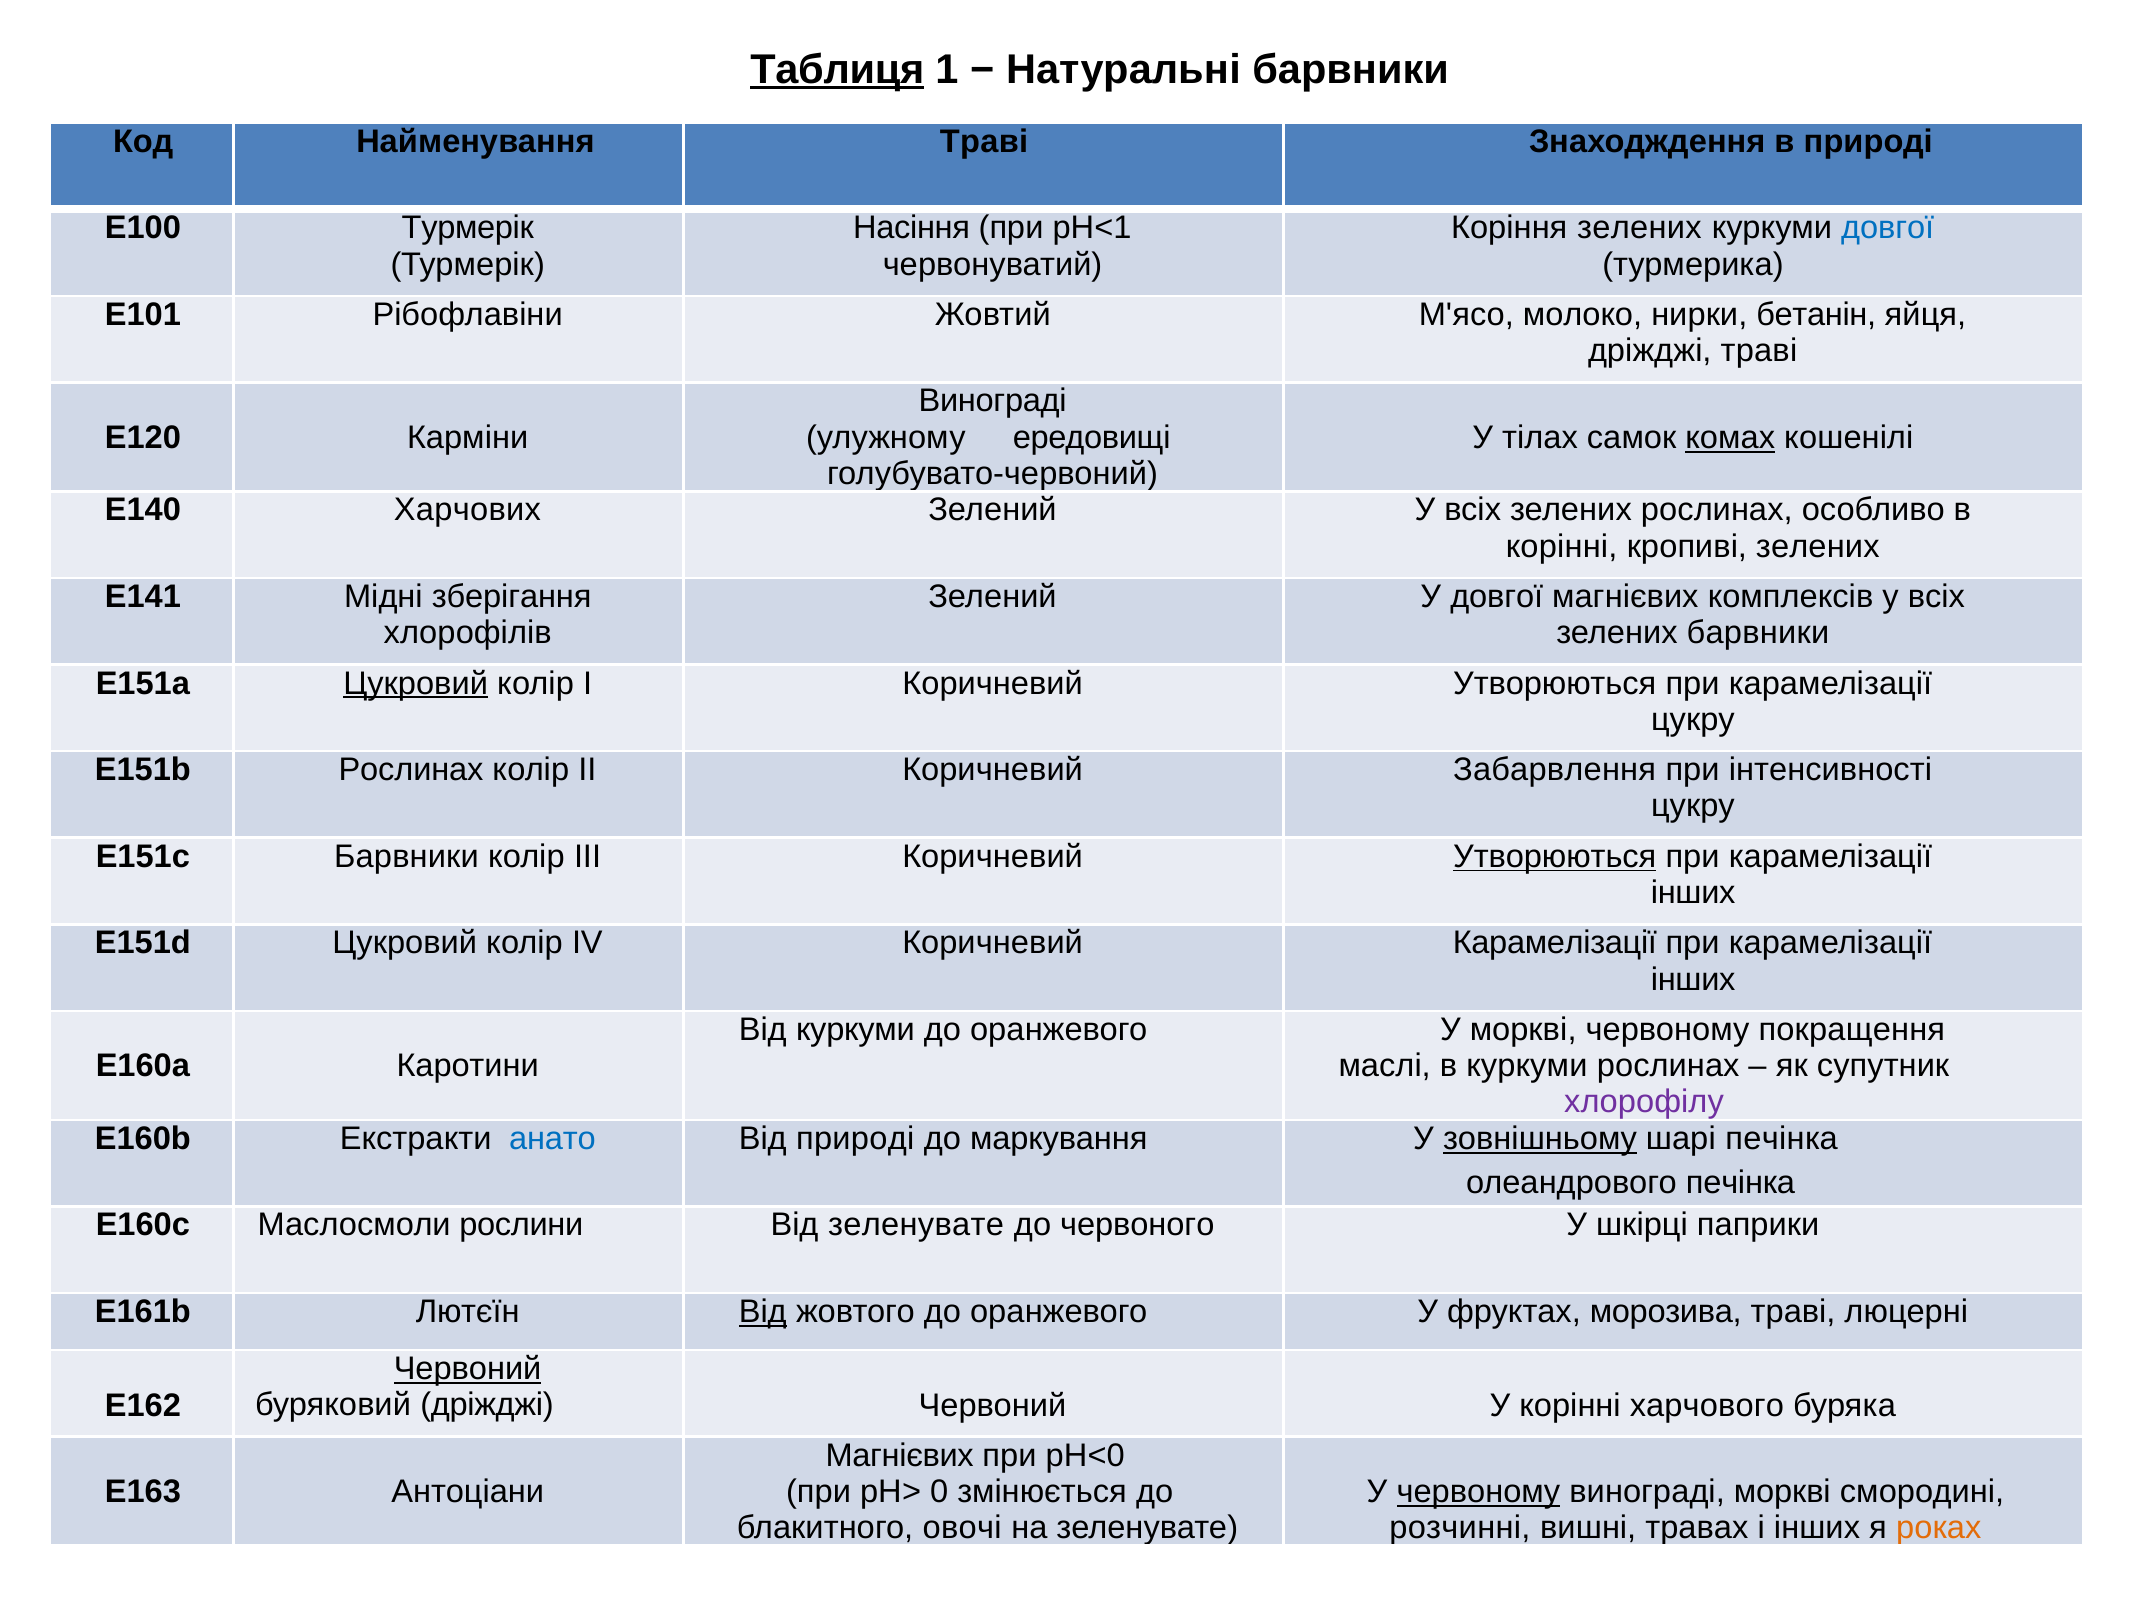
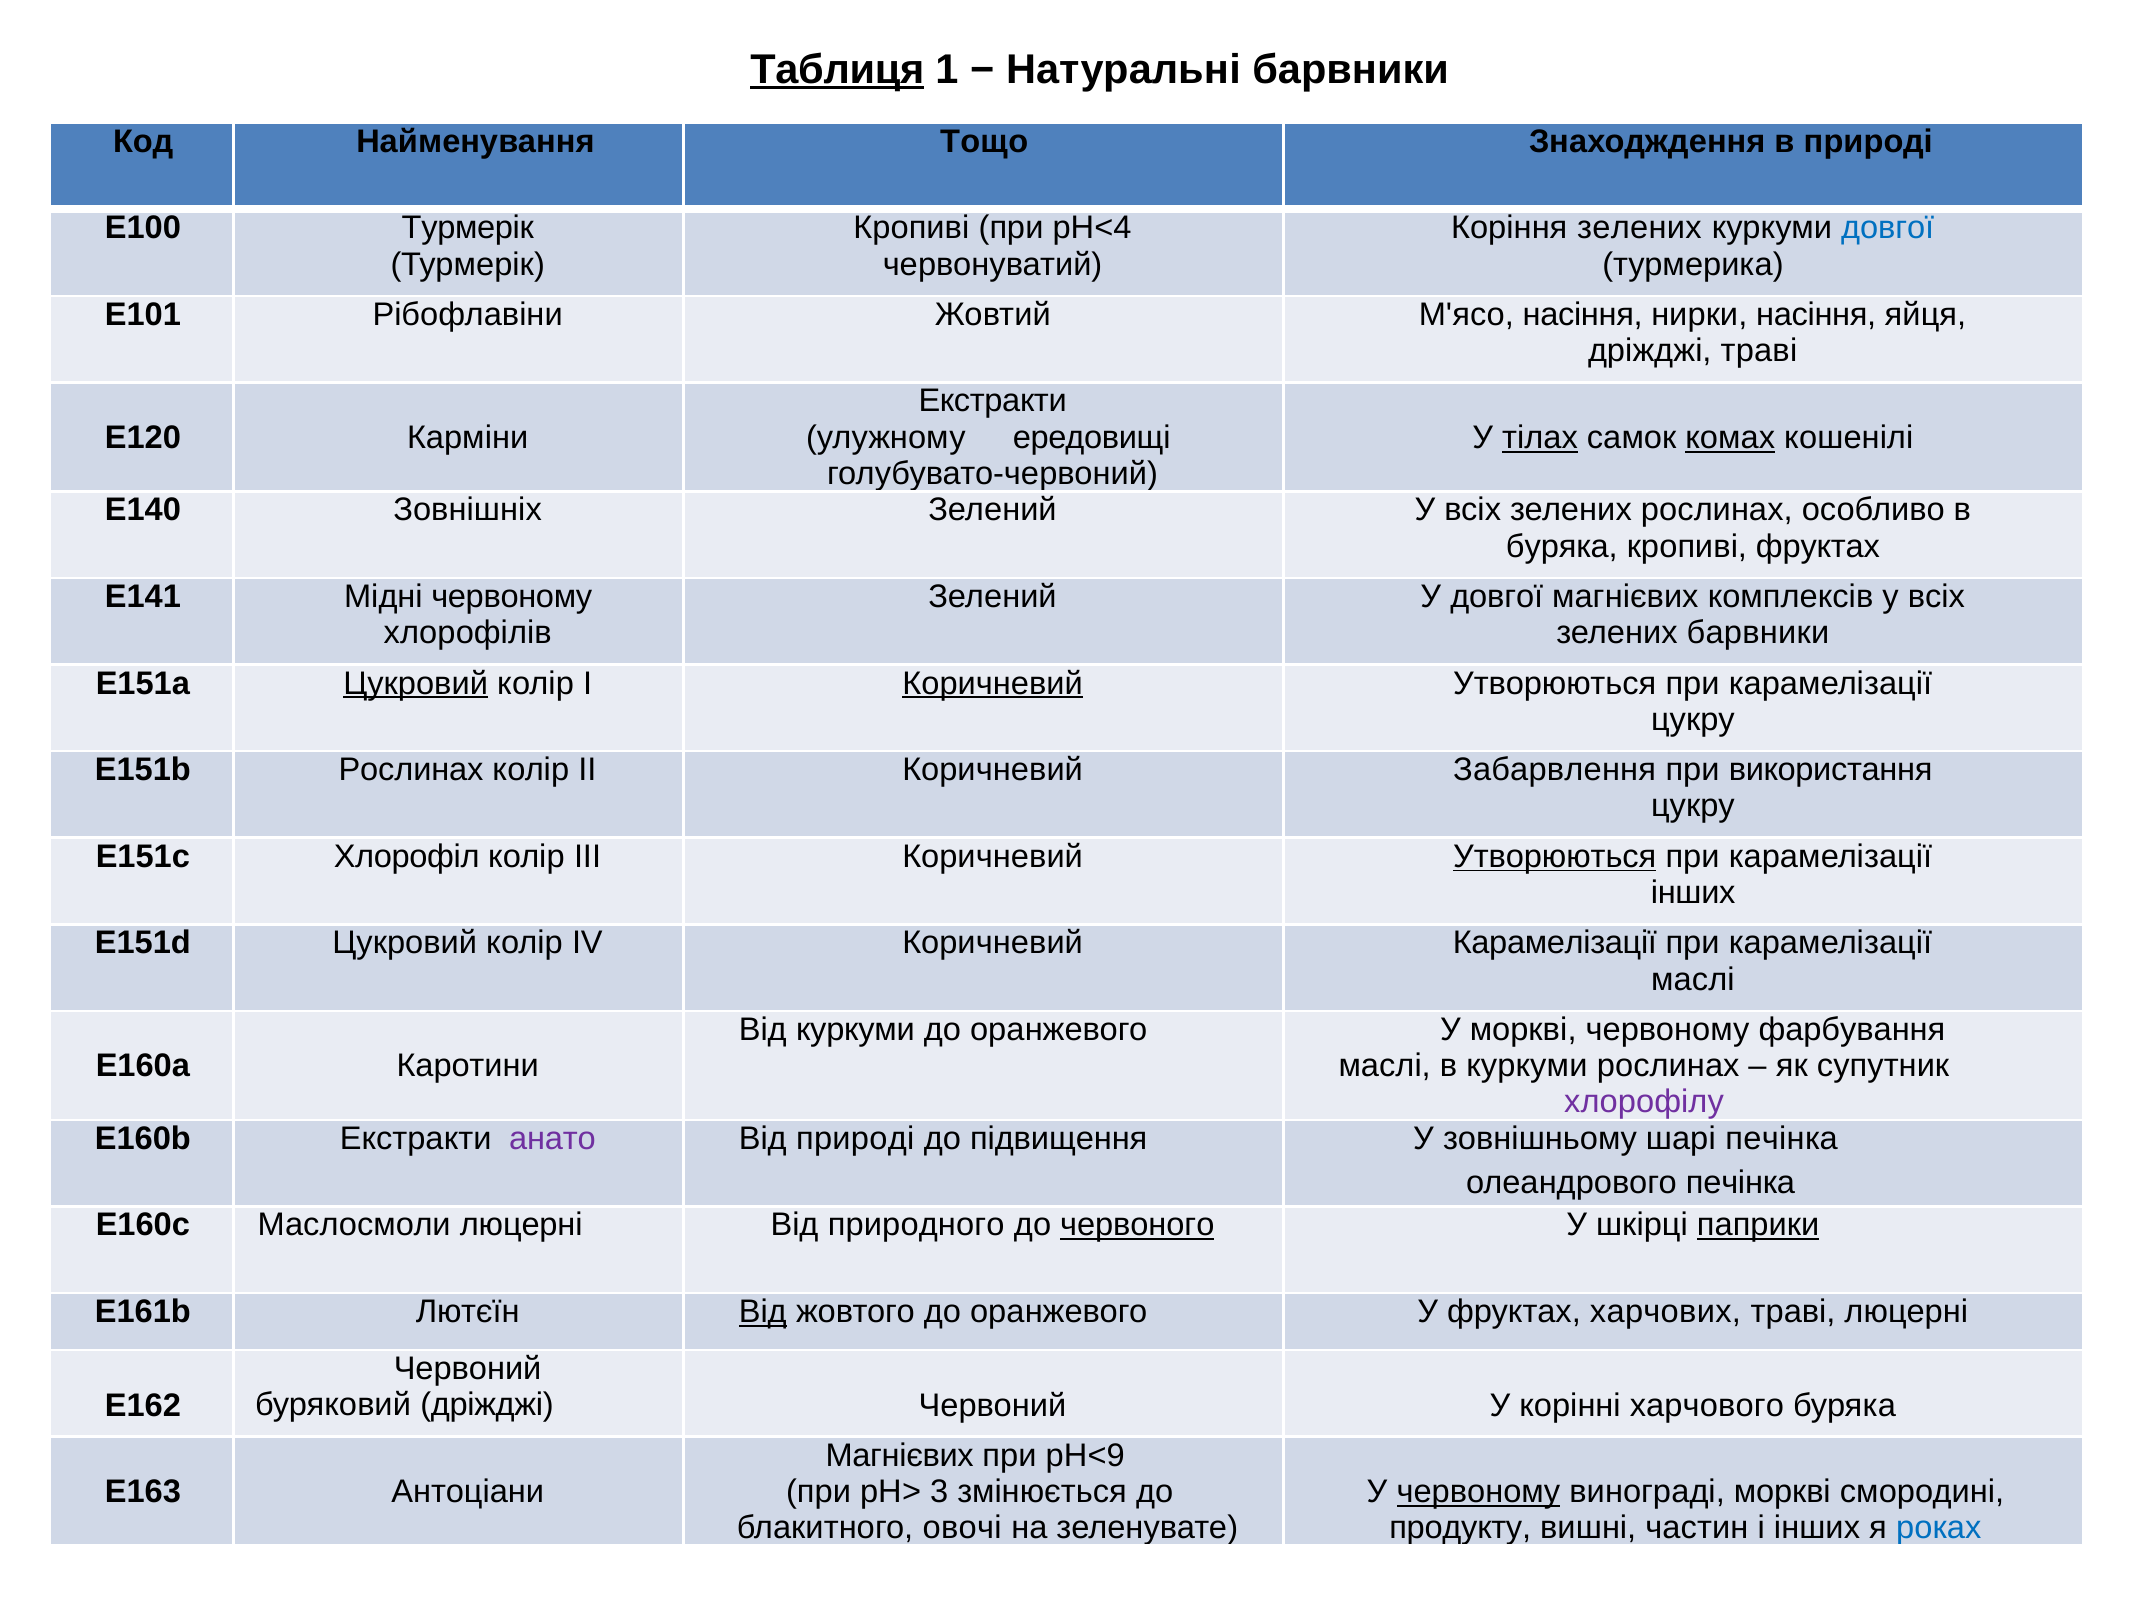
Найменування Траві: Траві -> Тощо
Насіння at (912, 228): Насіння -> Кропиві
рН<1: рН<1 -> рН<4
М'ясо молоко: молоко -> насіння
нирки бетанін: бетанін -> насіння
Винограді at (993, 401): Винограді -> Екстракти
тілах underline: none -> present
Харчових: Харчових -> Зовнішніх
корінні at (1562, 546): корінні -> буряка
кропиві зелених: зелених -> фруктах
Мідні зберігання: зберігання -> червоному
Коричневий at (993, 683) underline: none -> present
інтенсивності: інтенсивності -> використання
E151c Барвники: Барвники -> Хлорофіл
інших at (1693, 979): інших -> маслі
покращення: покращення -> фарбування
анато colour: blue -> purple
маркування: маркування -> підвищення
зовнішньому underline: present -> none
Маслосмоли рослини: рослини -> люцерні
Від зеленувате: зеленувате -> природного
червоного underline: none -> present
паприки underline: none -> present
морозива: морозива -> харчових
Червоний at (468, 1368) underline: present -> none
рН<0: рН<0 -> рН<9
0: 0 -> 3
розчинні: розчинні -> продукту
травах: травах -> частин
роках colour: orange -> blue
